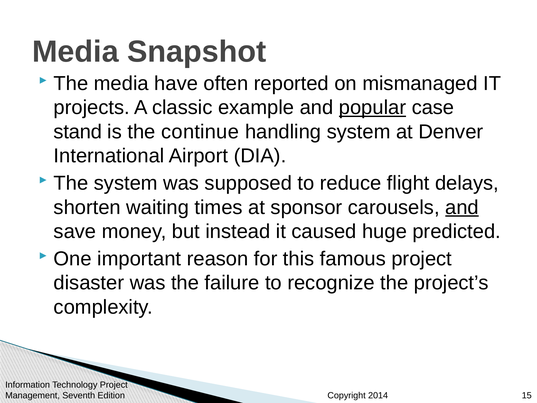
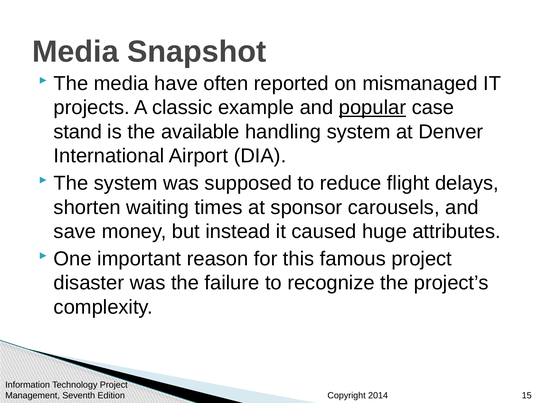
continue: continue -> available
and at (462, 207) underline: present -> none
predicted: predicted -> attributes
